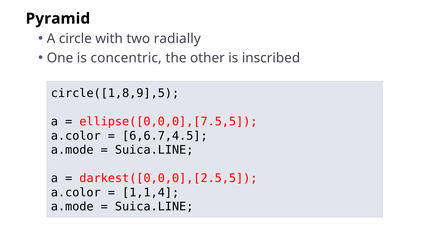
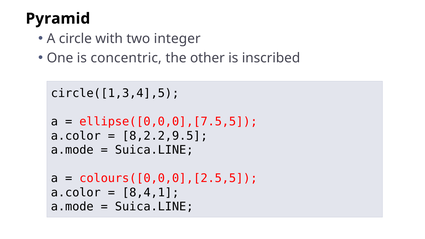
radially: radially -> integer
circle([1,8,9],5: circle([1,8,9],5 -> circle([1,3,4],5
6,6.7,4.5: 6,6.7,4.5 -> 8,2.2,9.5
darkest([0,0,0],[2.5,5: darkest([0,0,0],[2.5,5 -> colours([0,0,0],[2.5,5
1,1,4: 1,1,4 -> 8,4,1
